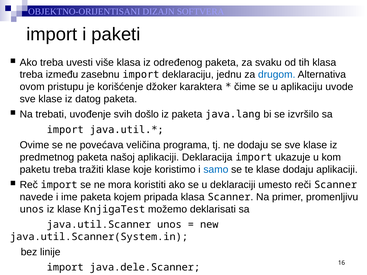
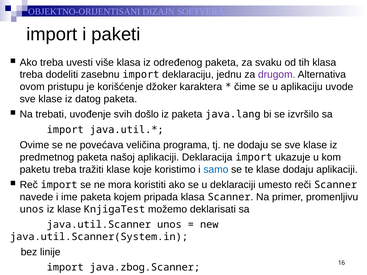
između: između -> dodeliti
drugom colour: blue -> purple
java.dele.Scanner: java.dele.Scanner -> java.zbog.Scanner
